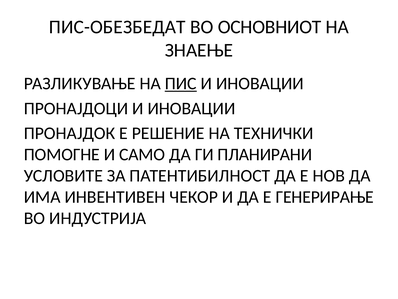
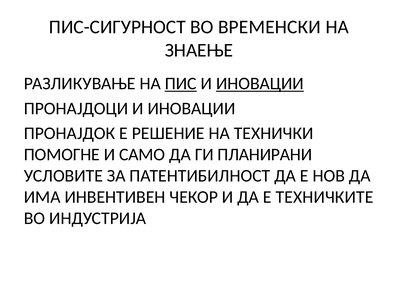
ПИС-ОБЕЗБЕДАТ: ПИС-ОБЕЗБЕДАТ -> ПИС-СИГУРНОСТ
ОСНОВНИОТ: ОСНОВНИОТ -> ВРЕМЕНСКИ
ИНОВАЦИИ at (260, 83) underline: none -> present
ГЕНЕРИРАЊЕ: ГЕНЕРИРАЊЕ -> ТЕХНИЧКИТЕ
